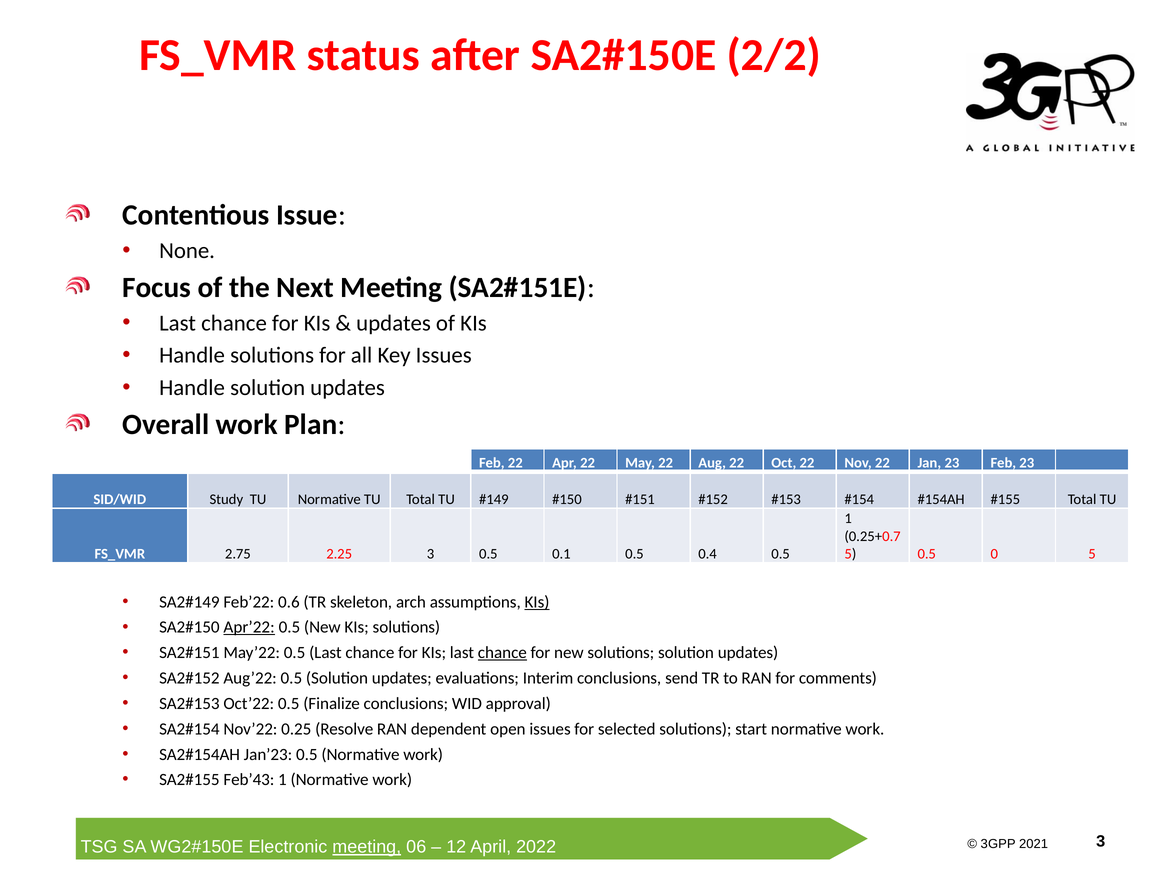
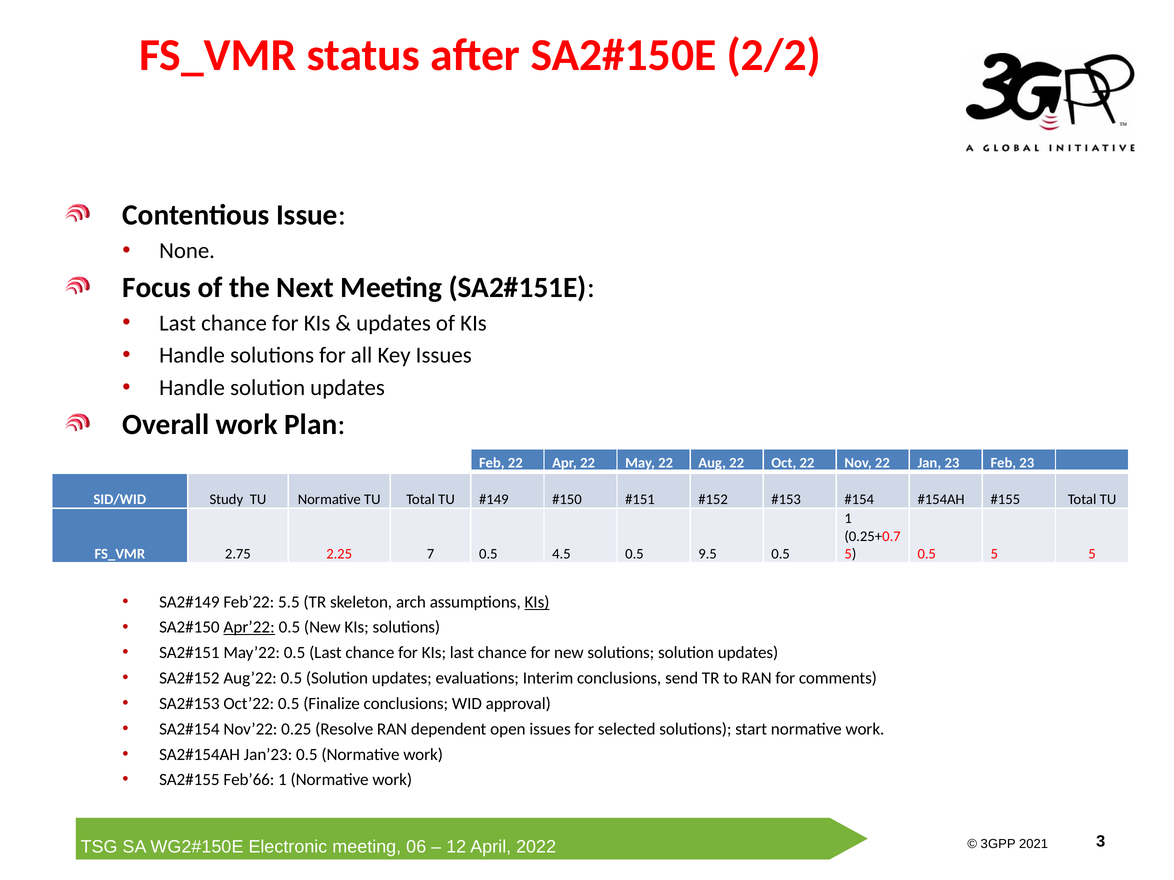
2.25 3: 3 -> 7
0.1: 0.1 -> 4.5
0.4: 0.4 -> 9.5
0.5 0: 0 -> 5
0.6: 0.6 -> 5.5
chance at (502, 653) underline: present -> none
Feb’43: Feb’43 -> Feb’66
meeting at (367, 847) underline: present -> none
